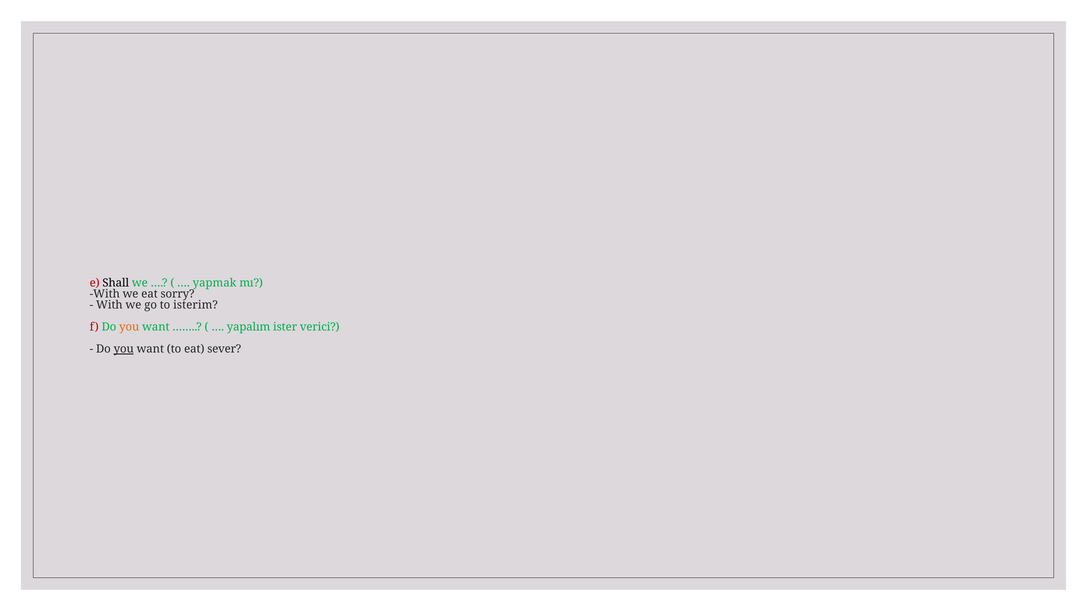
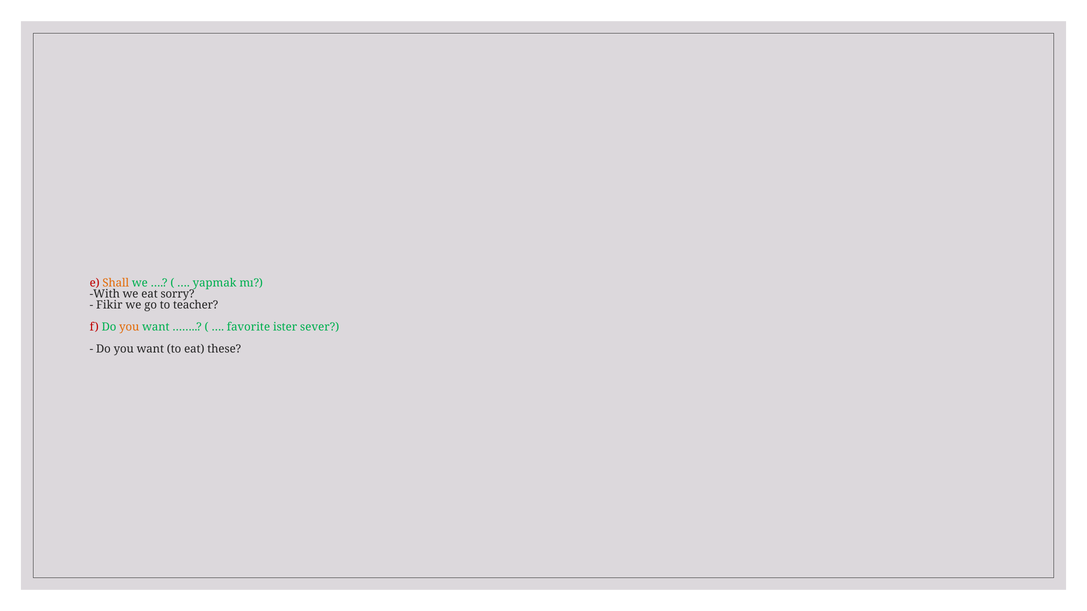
Shall colour: black -> orange
With at (109, 305): With -> Fikir
isterim: isterim -> teacher
yapalım: yapalım -> favorite
verici: verici -> sever
you at (124, 349) underline: present -> none
sever: sever -> these
